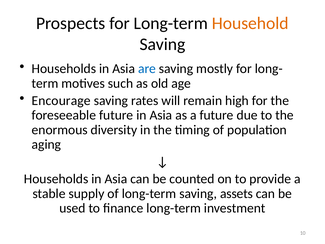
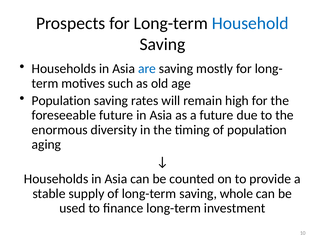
Household colour: orange -> blue
Encourage at (61, 100): Encourage -> Population
assets: assets -> whole
